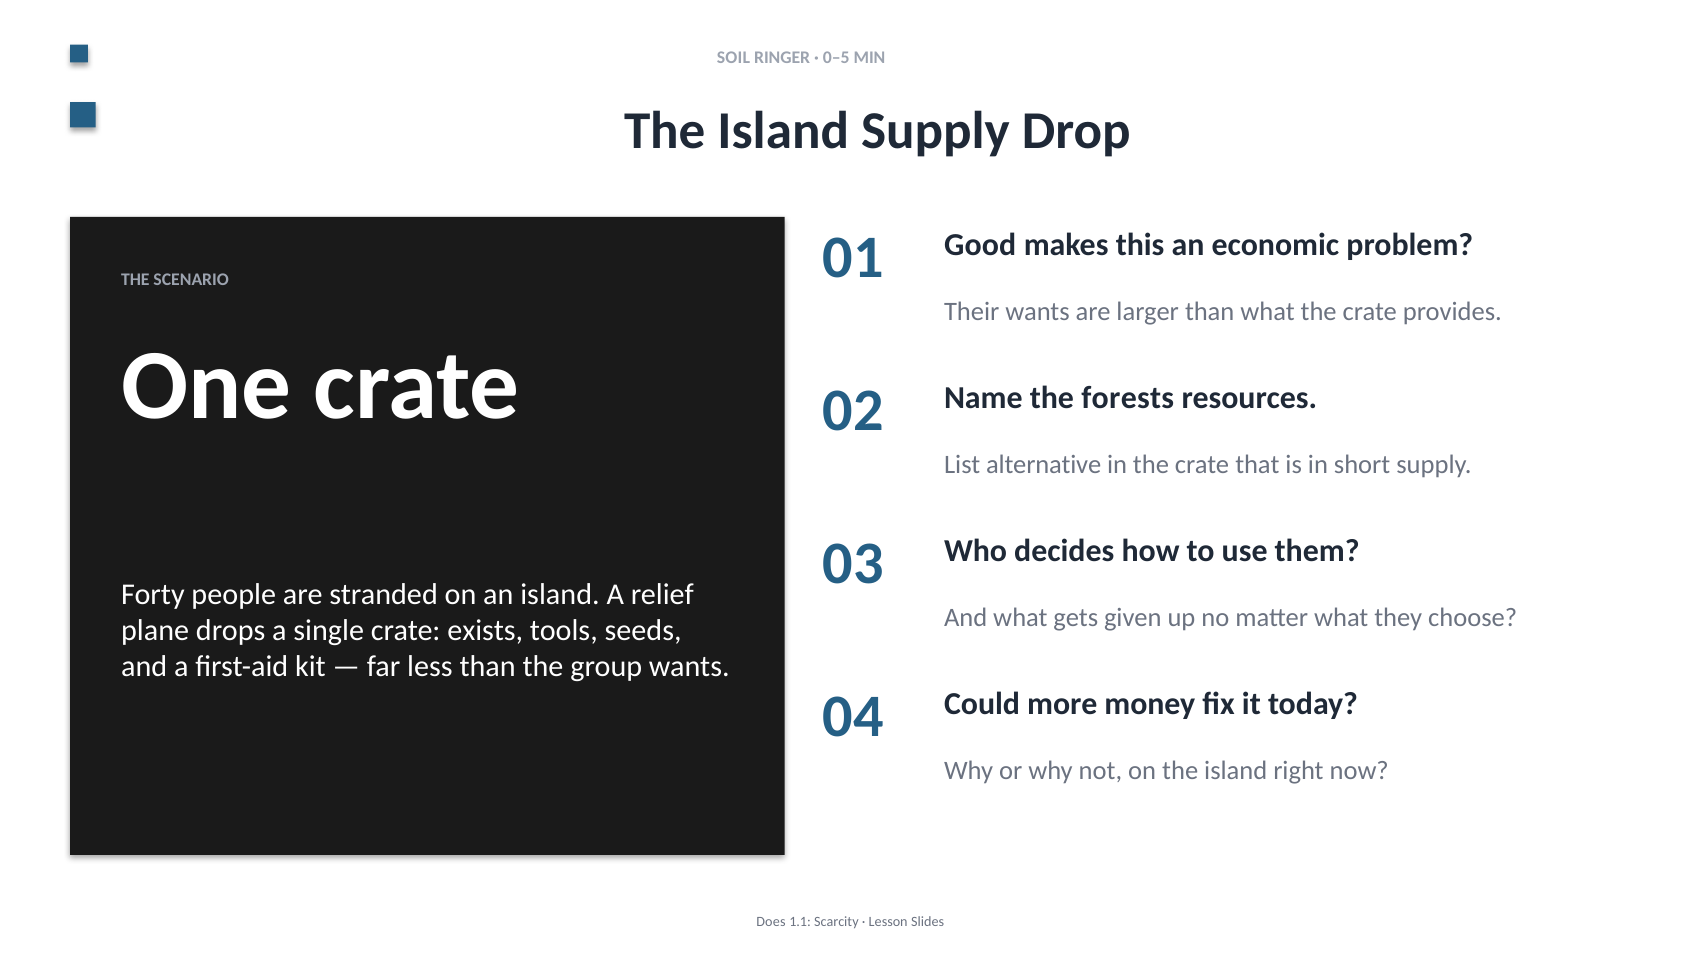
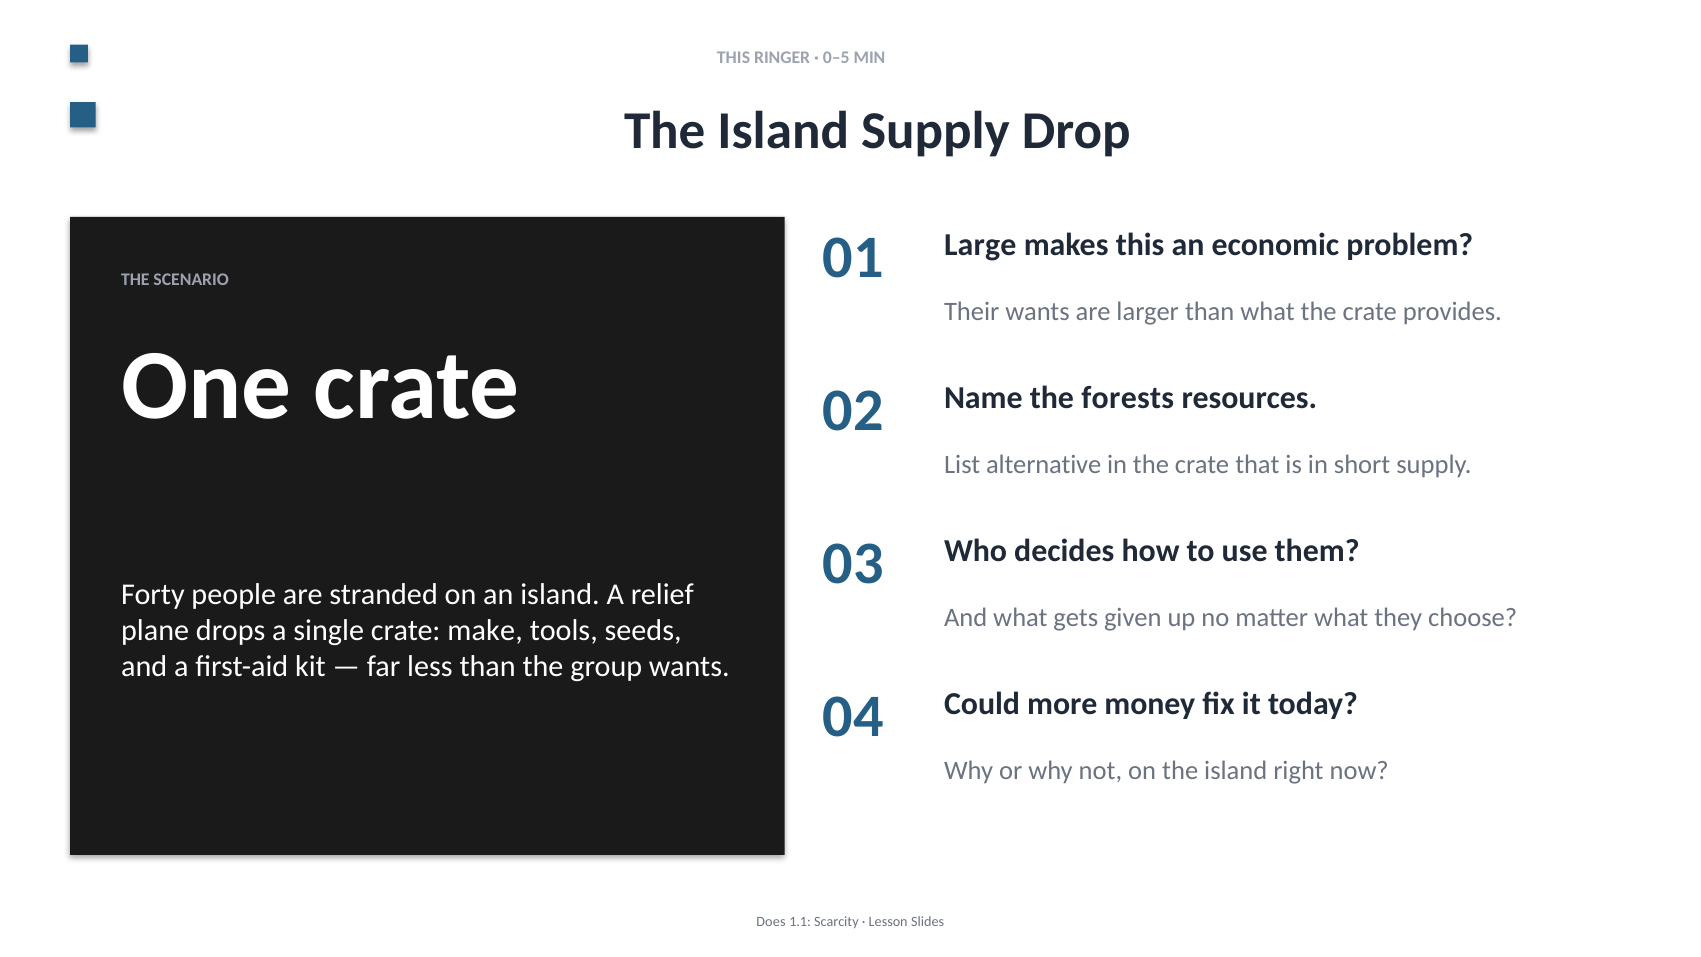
SOIL at (733, 58): SOIL -> THIS
Good: Good -> Large
exists: exists -> make
